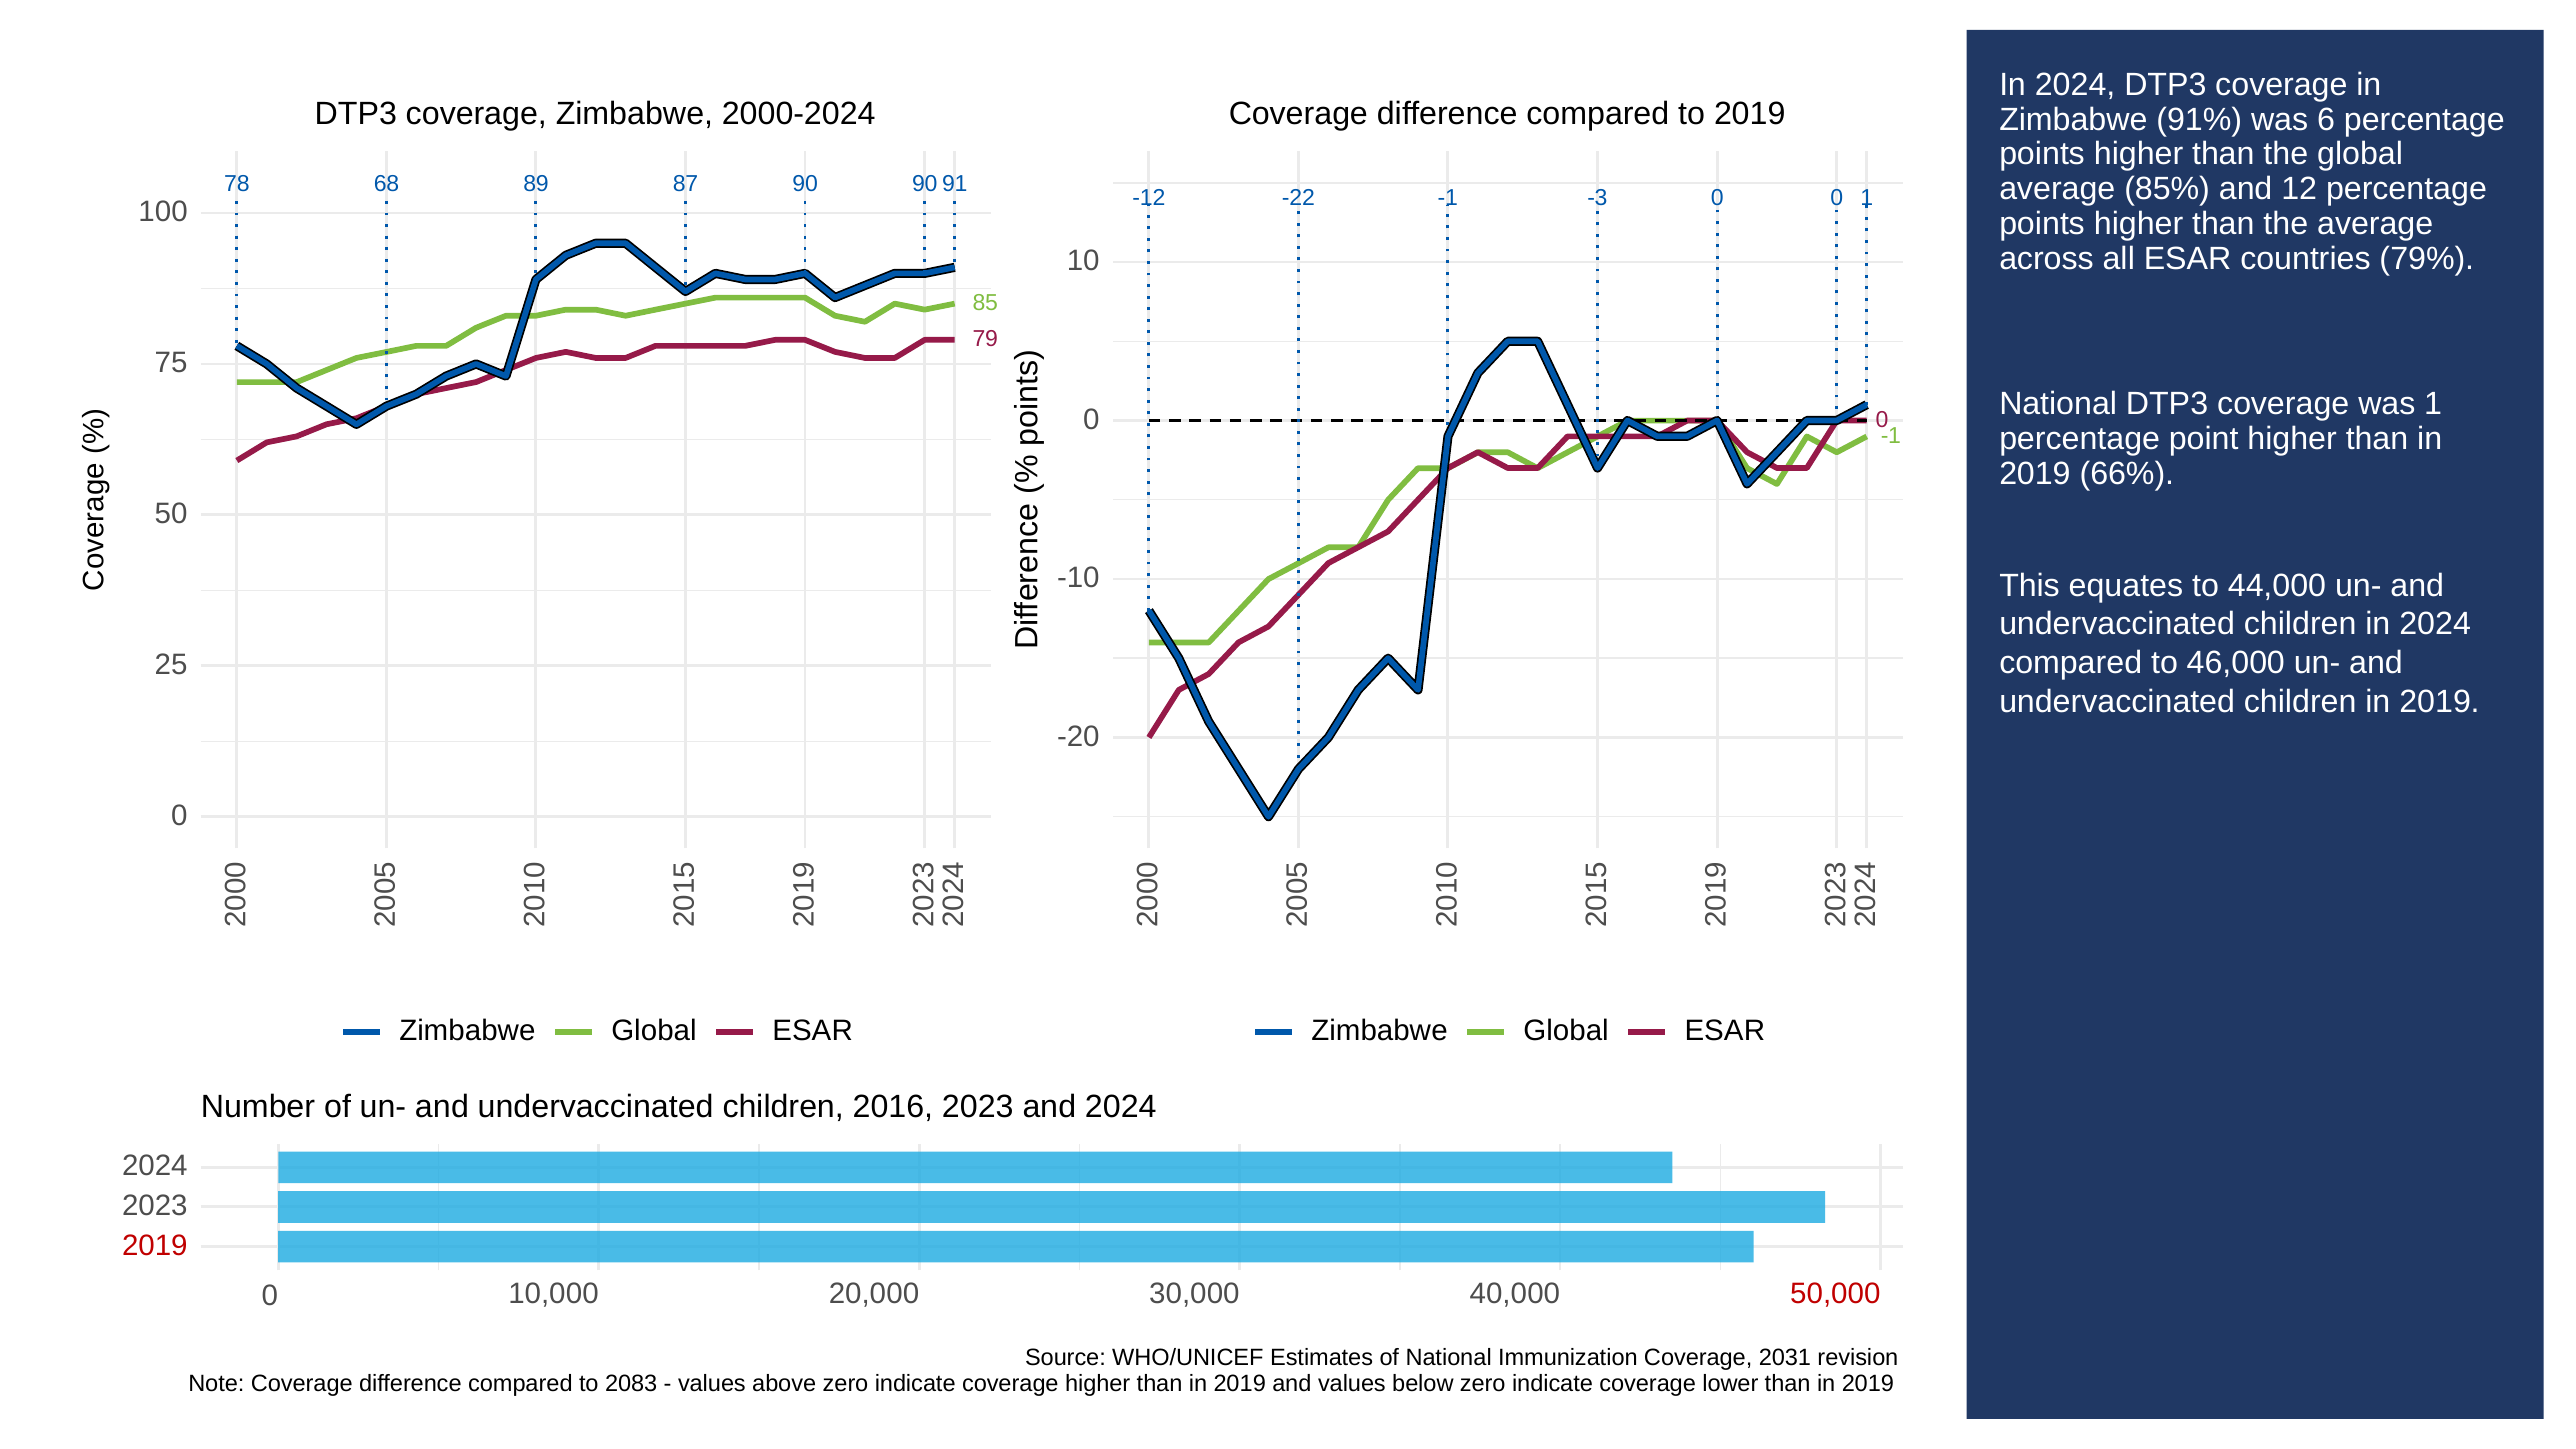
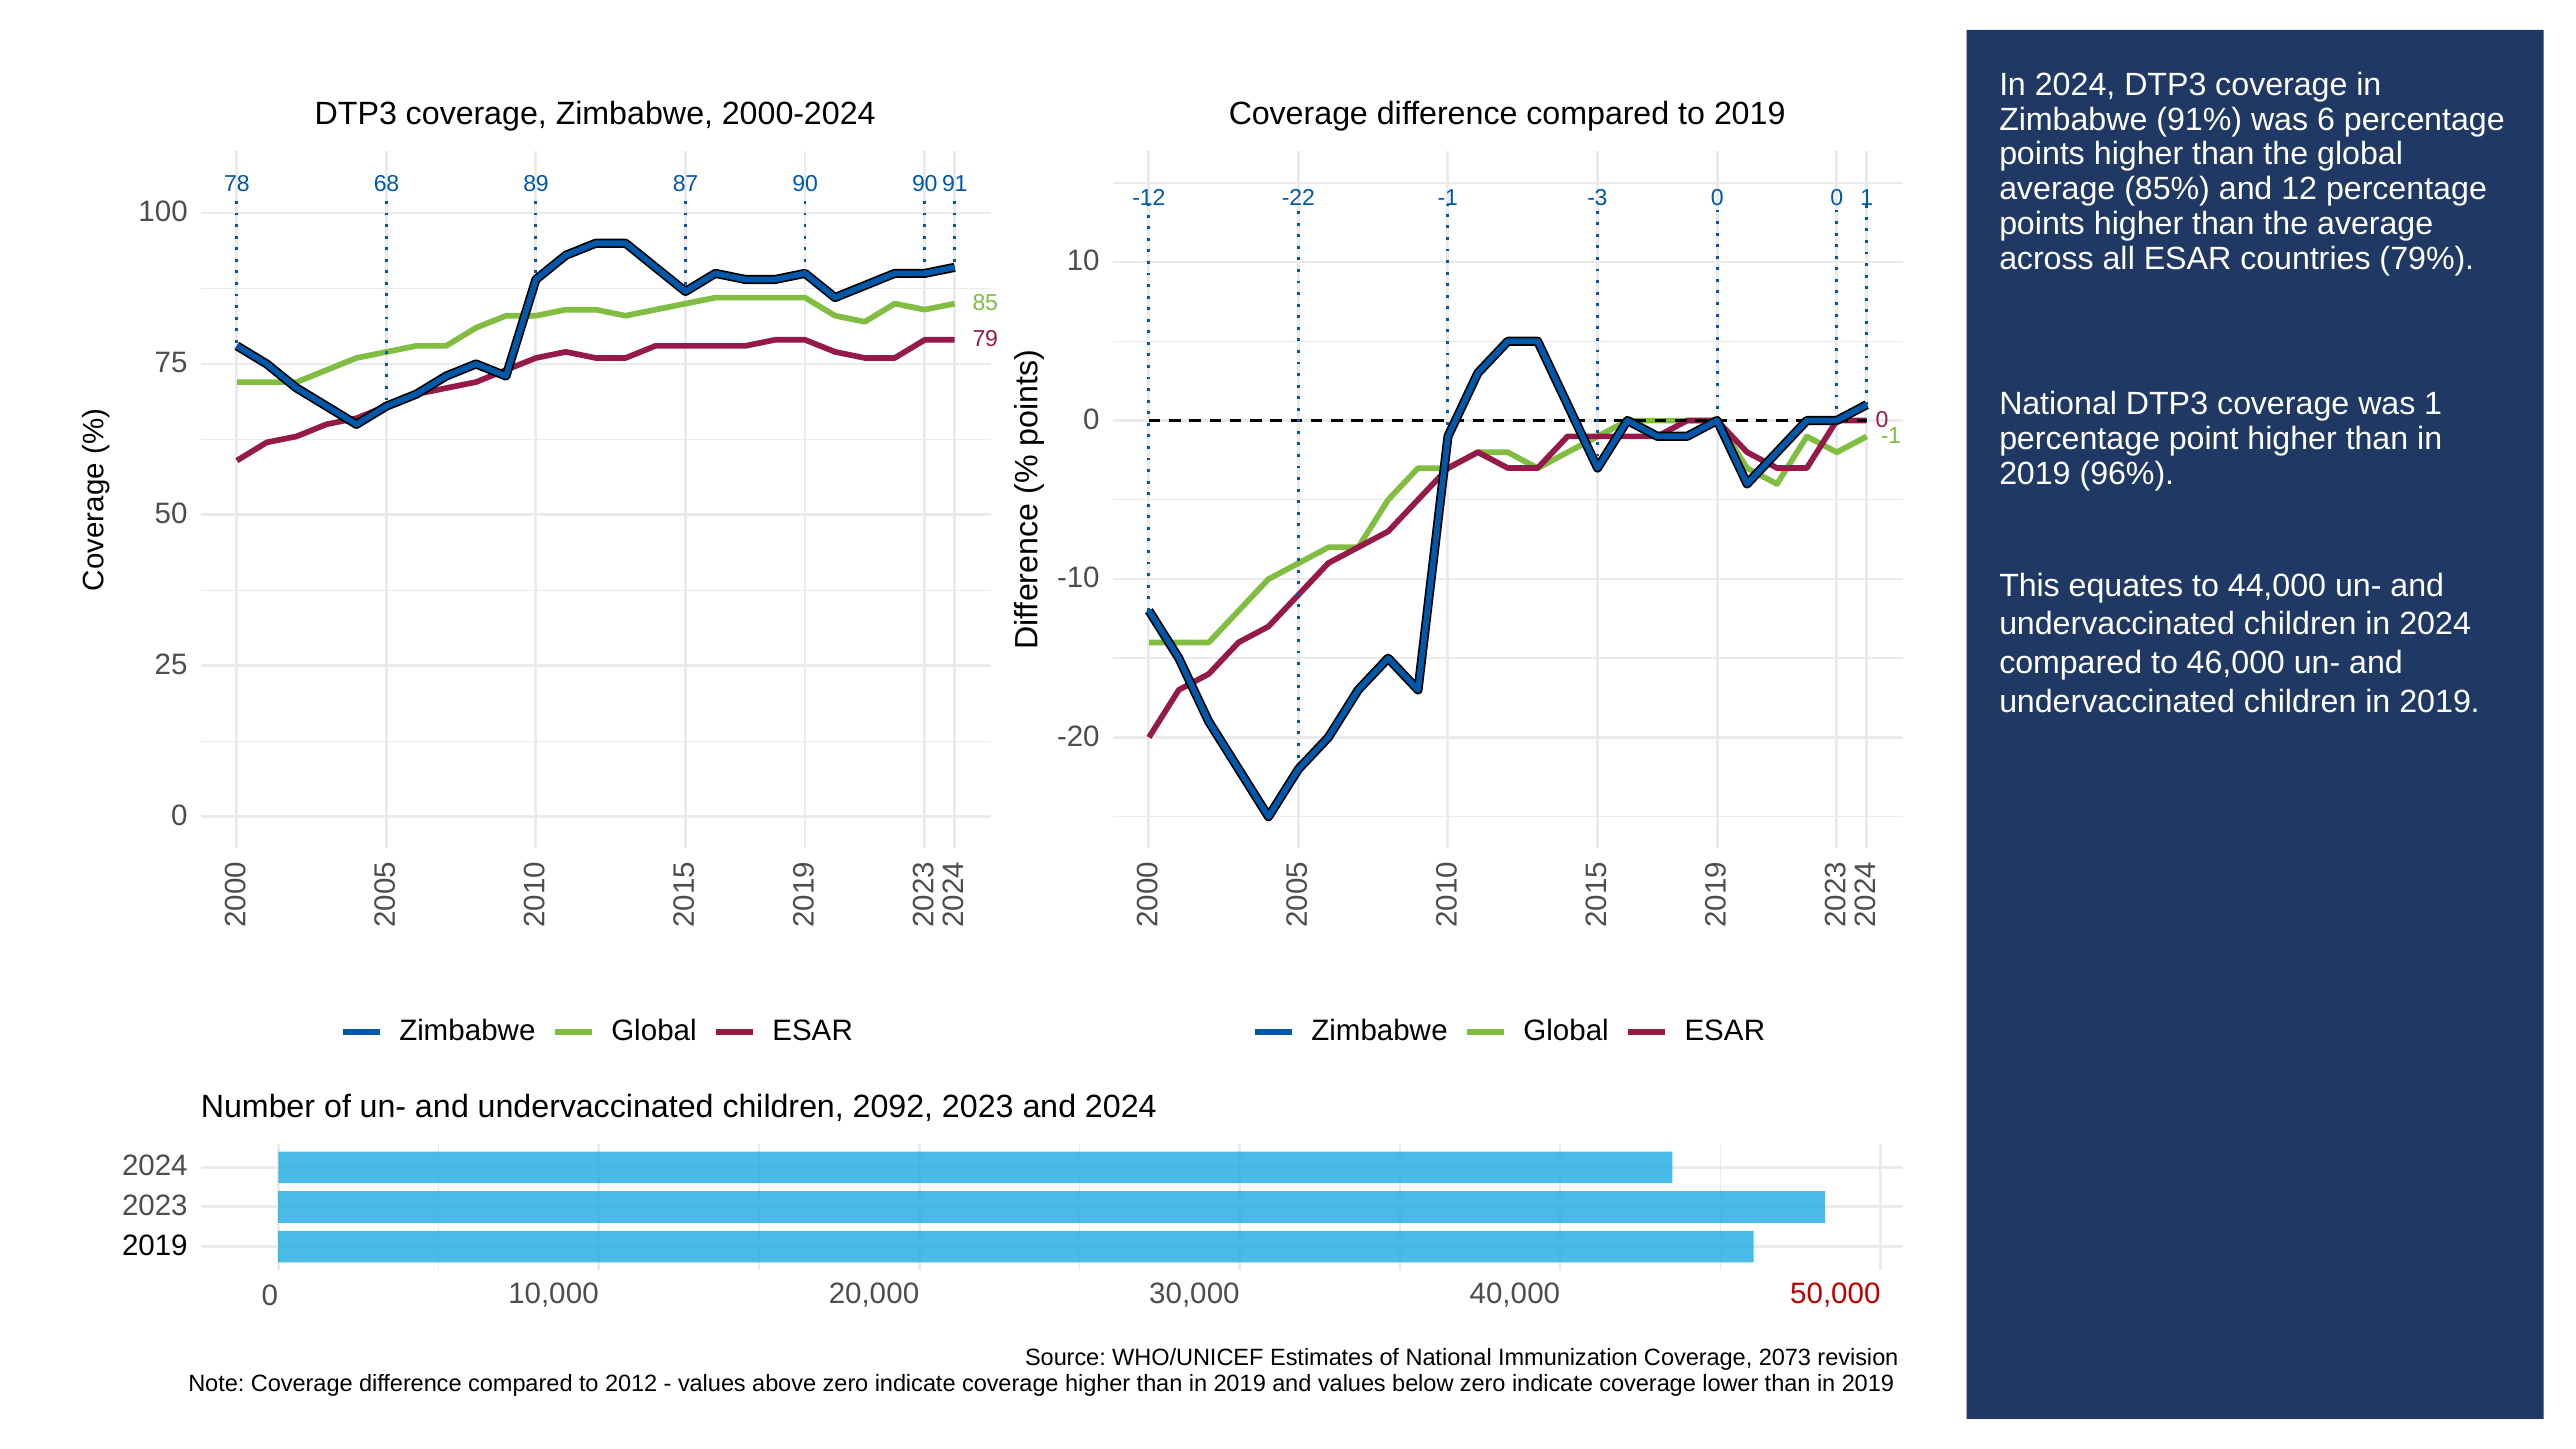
66%: 66% -> 96%
2016: 2016 -> 2092
2019 at (155, 1245) colour: red -> black
2031: 2031 -> 2073
2083: 2083 -> 2012
